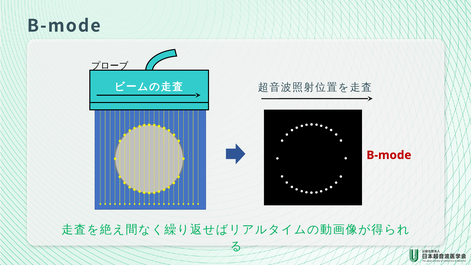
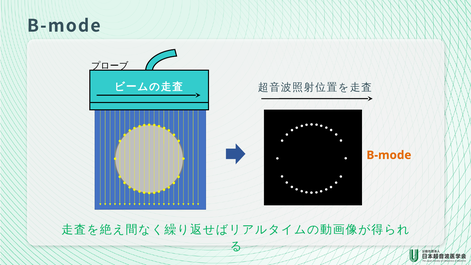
B-mode at (389, 155) colour: red -> orange
